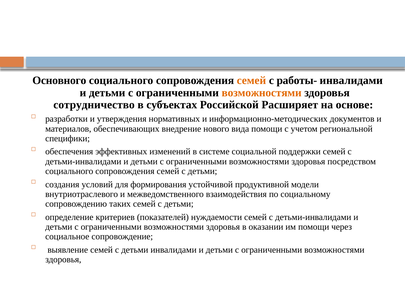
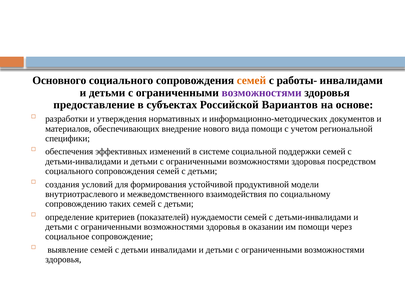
возможностями at (262, 93) colour: orange -> purple
сотрудничество: сотрудничество -> предоставление
Расширяет: Расширяет -> Вариантов
